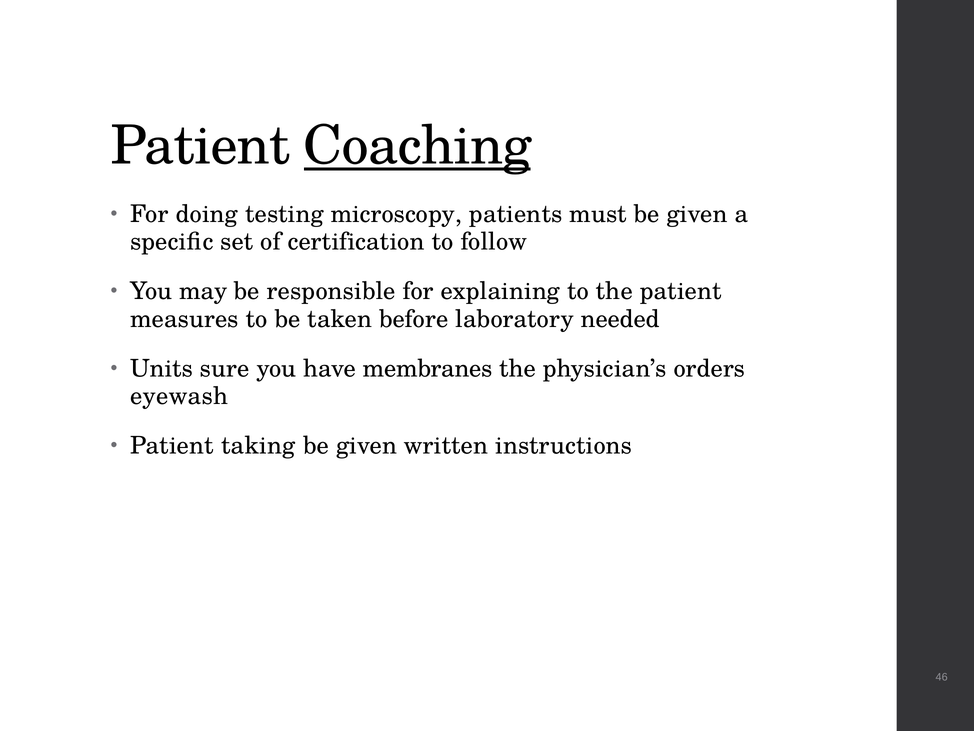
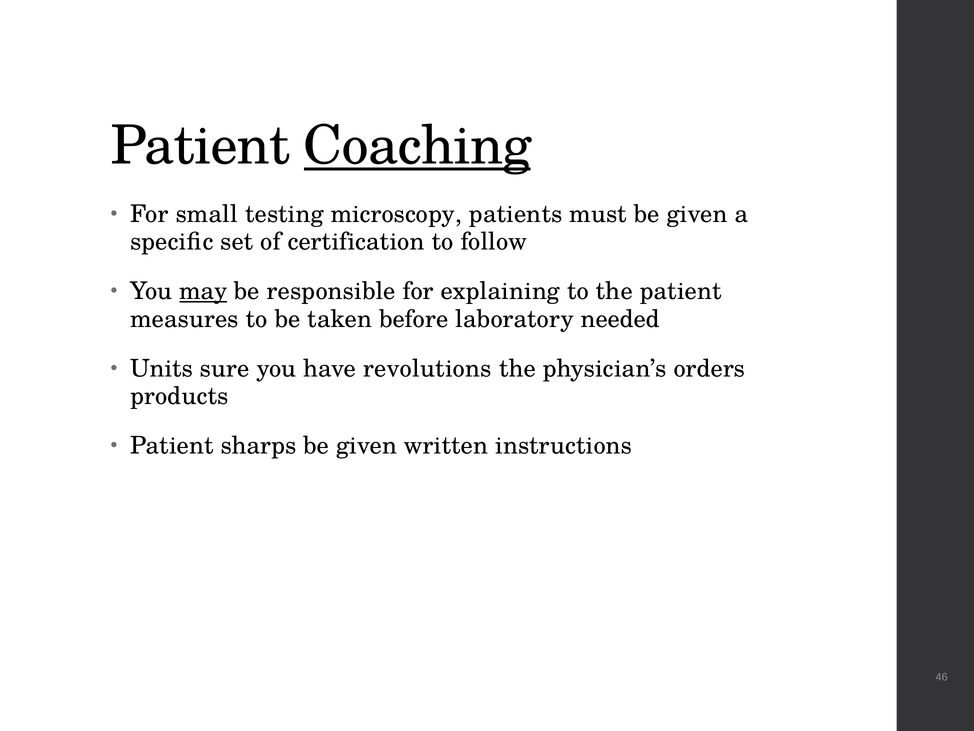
doing: doing -> small
may underline: none -> present
membranes: membranes -> revolutions
eyewash: eyewash -> products
taking: taking -> sharps
